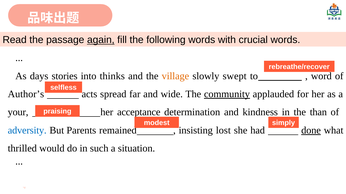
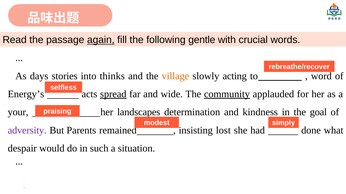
following words: words -> gentle
swept: swept -> acting
Author’s: Author’s -> Energy’s
spread underline: none -> present
acceptance: acceptance -> landscapes
than: than -> goal
adversity colour: blue -> purple
done underline: present -> none
thrilled: thrilled -> despair
